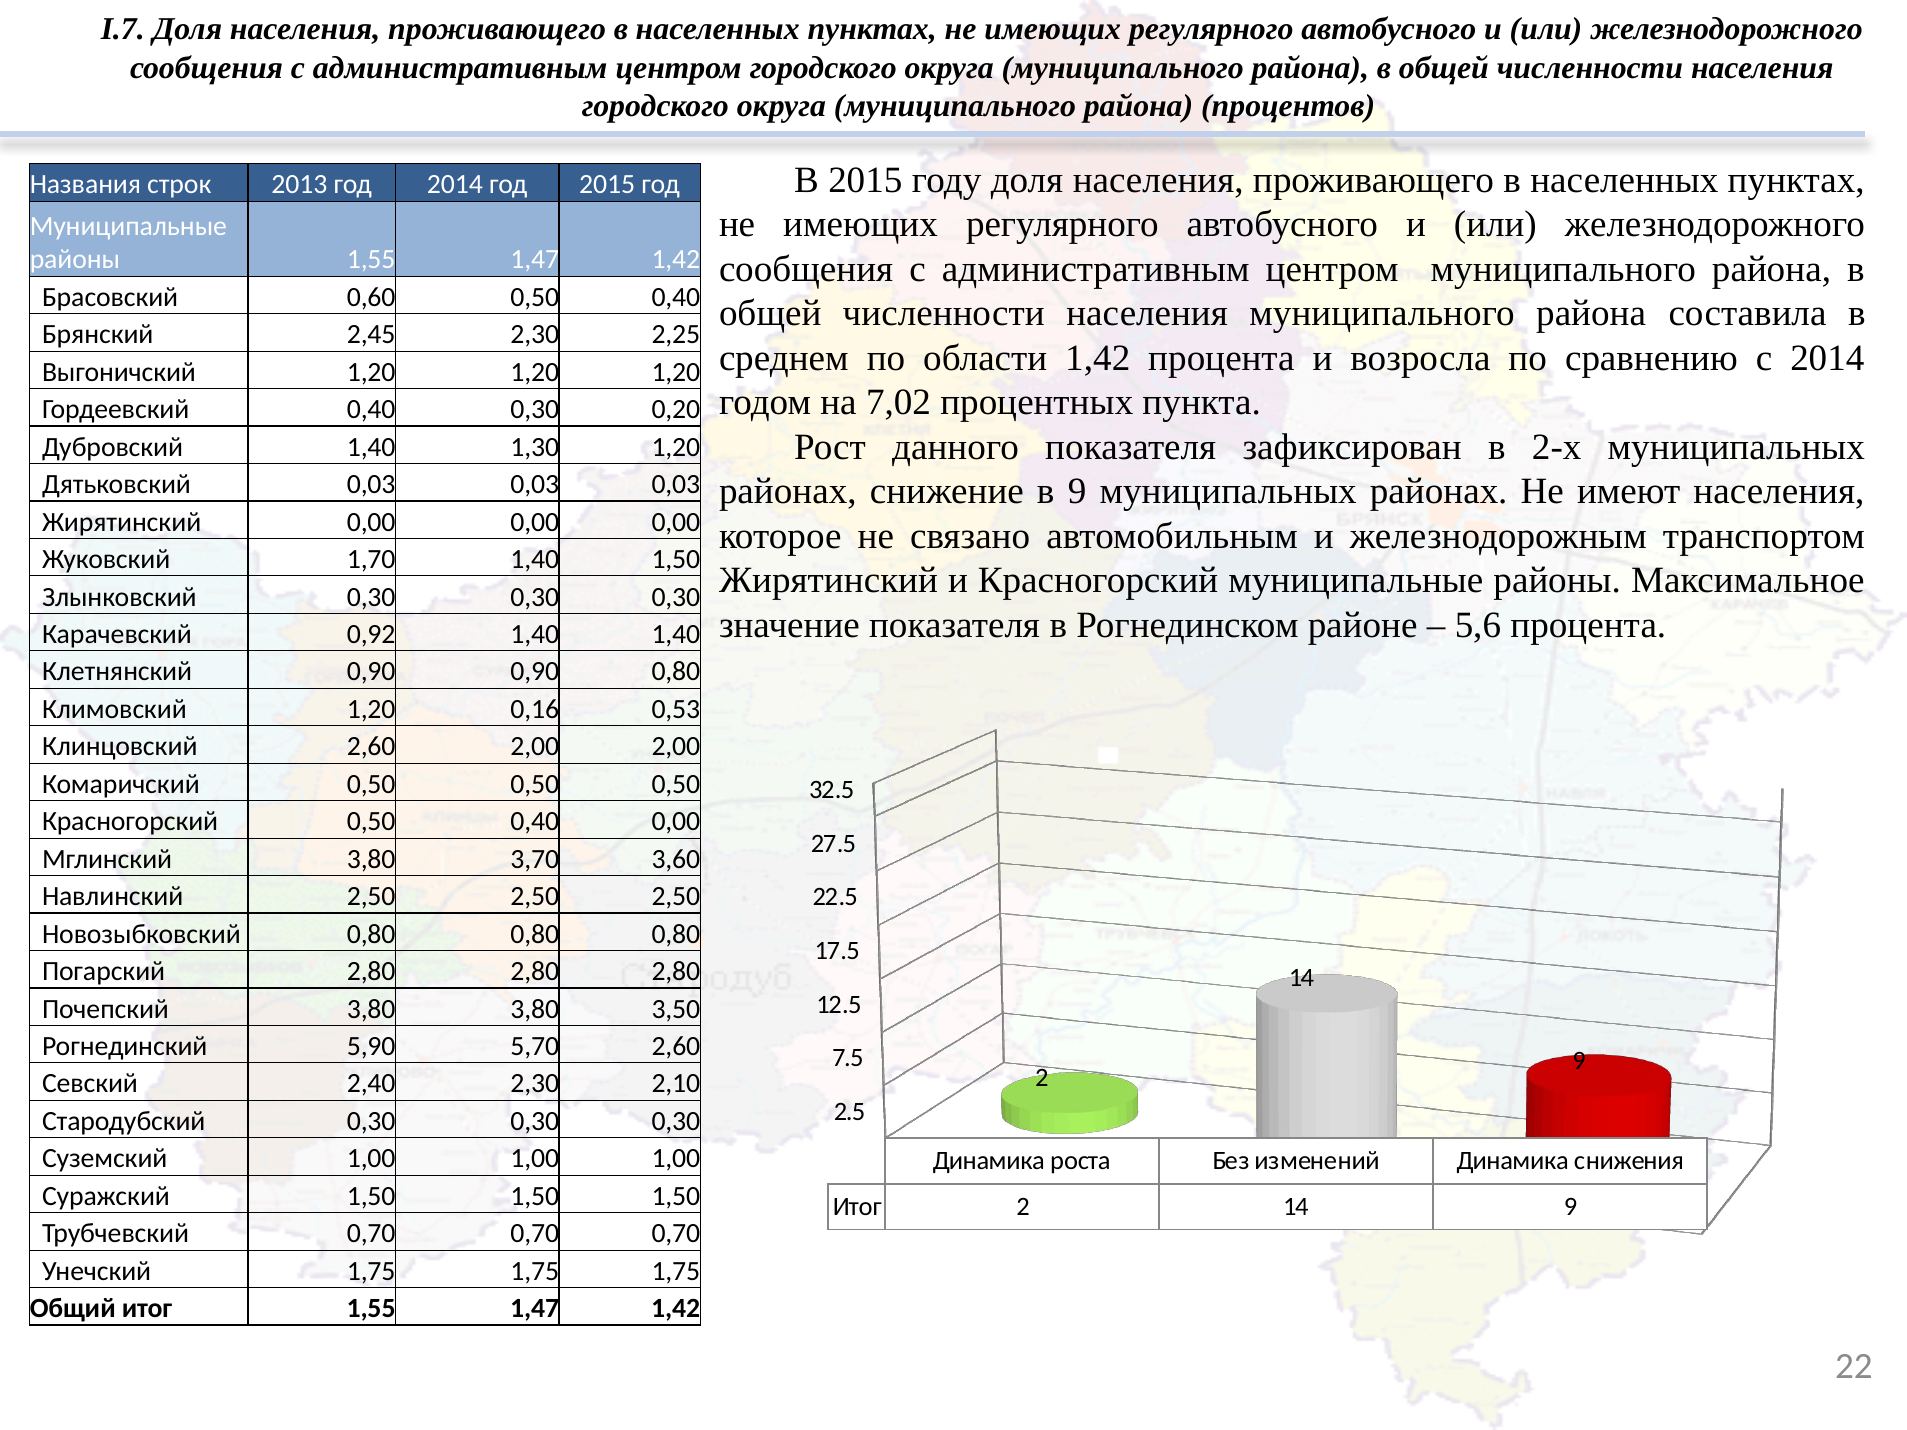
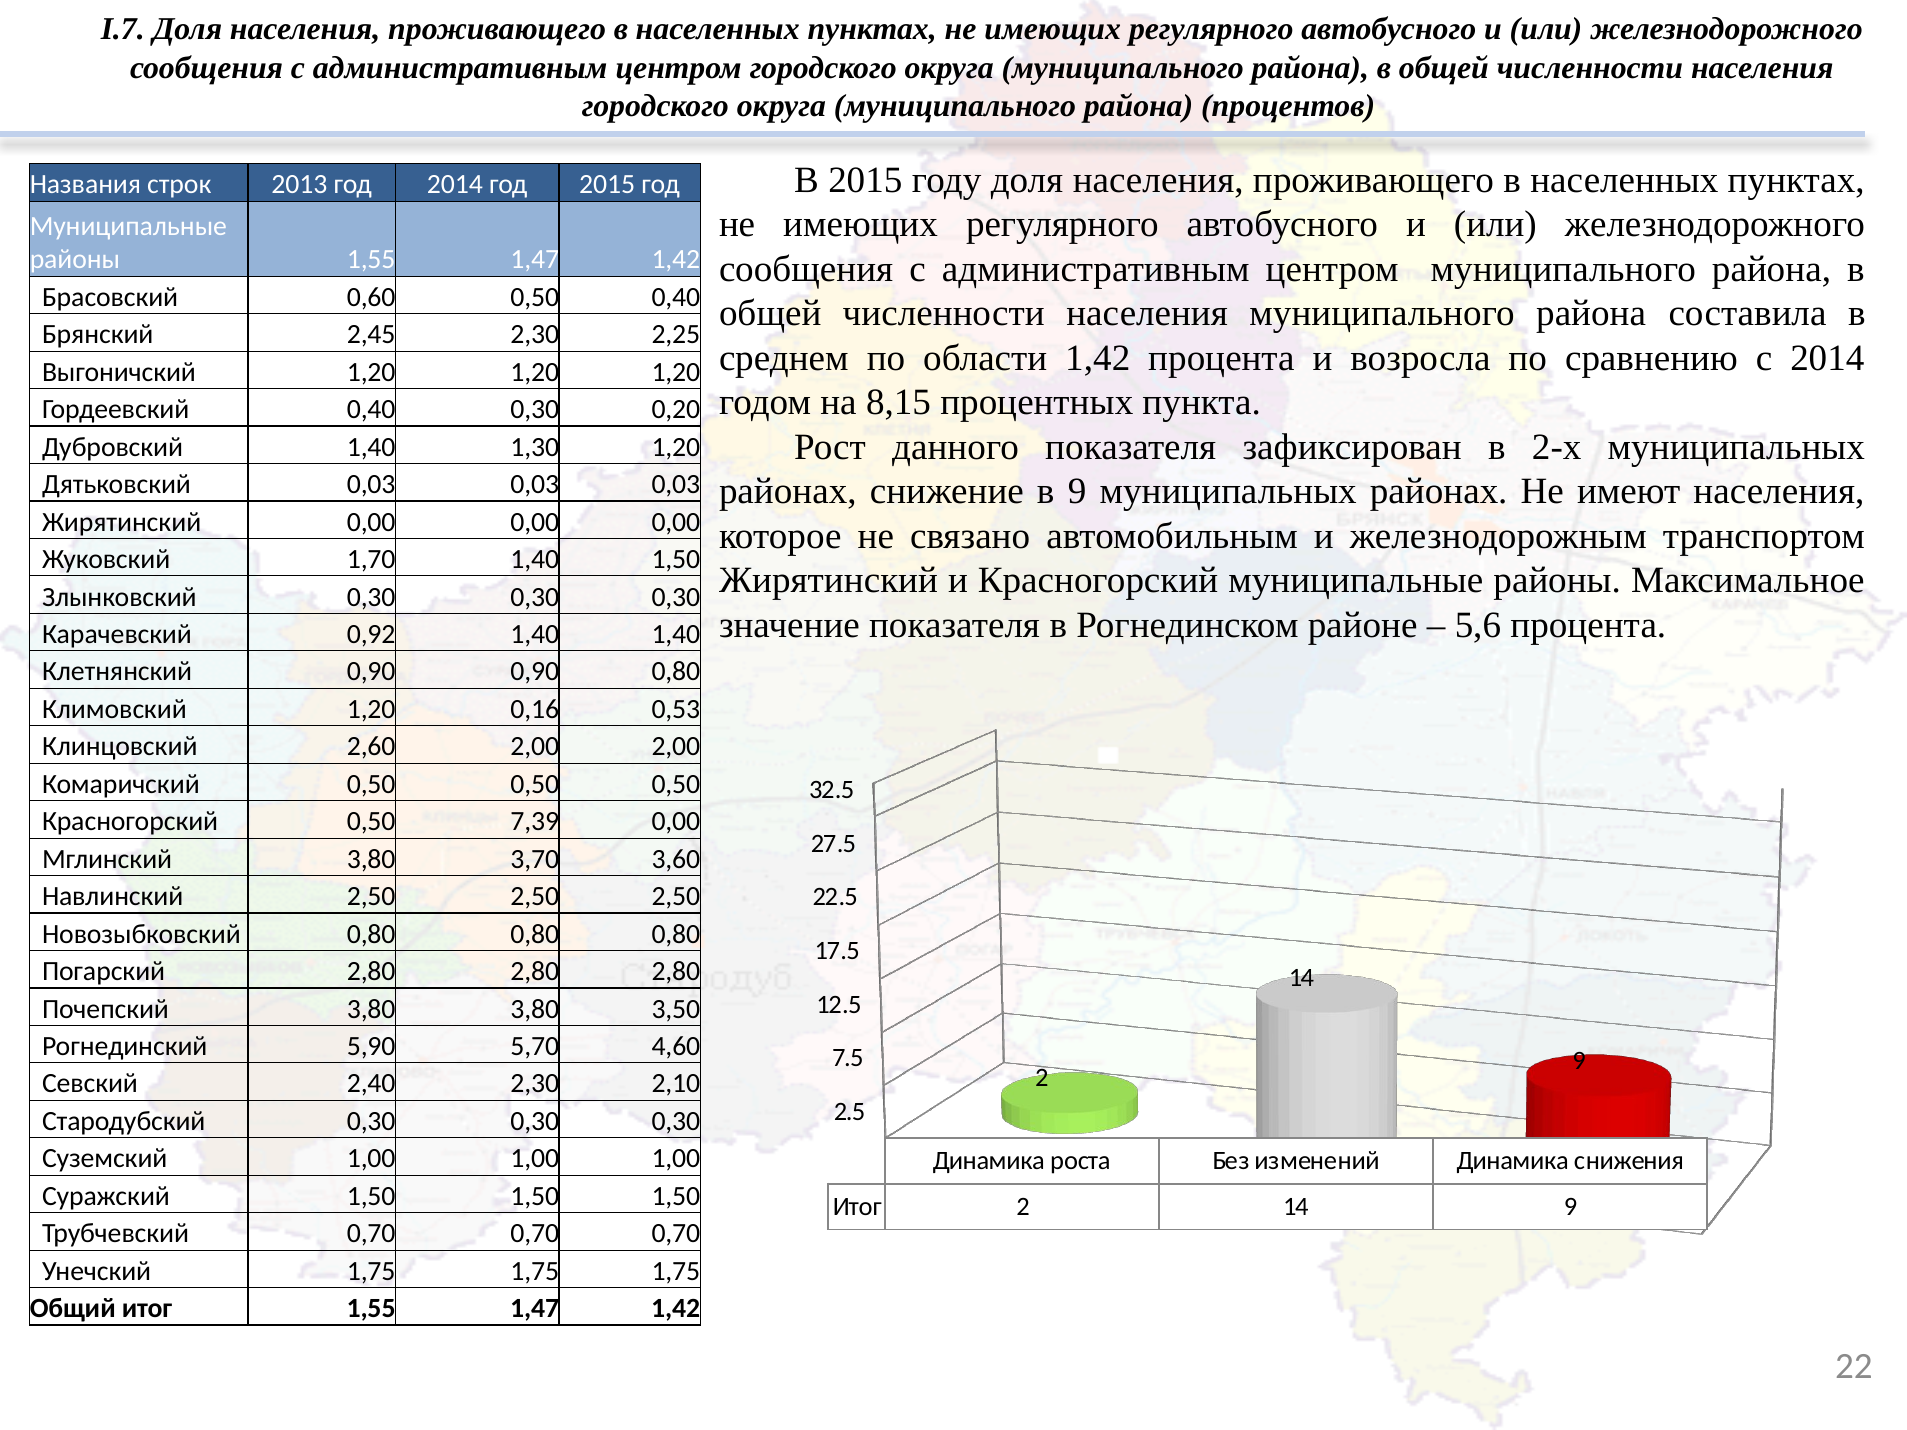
7,02: 7,02 -> 8,15
Красногорский 0,50 0,40: 0,40 -> 7,39
5,70 2,60: 2,60 -> 4,60
